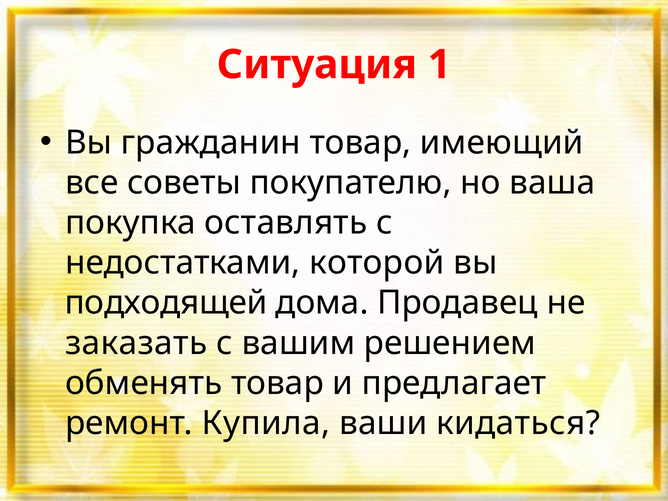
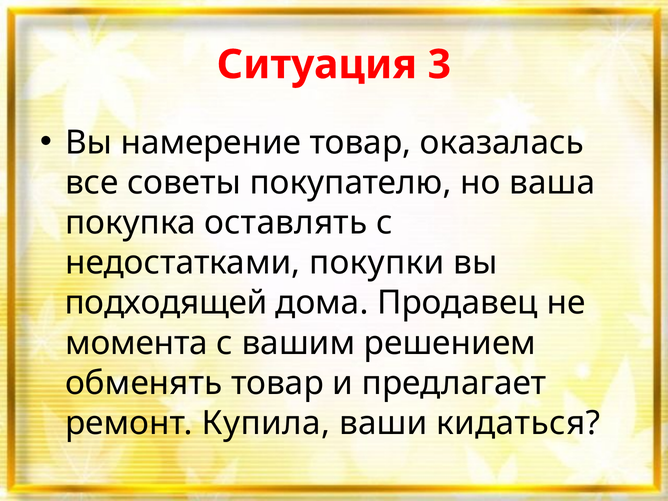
1: 1 -> 3
гражданин: гражданин -> намерение
имеющий: имеющий -> оказалась
которой: которой -> покупки
заказать: заказать -> момента
